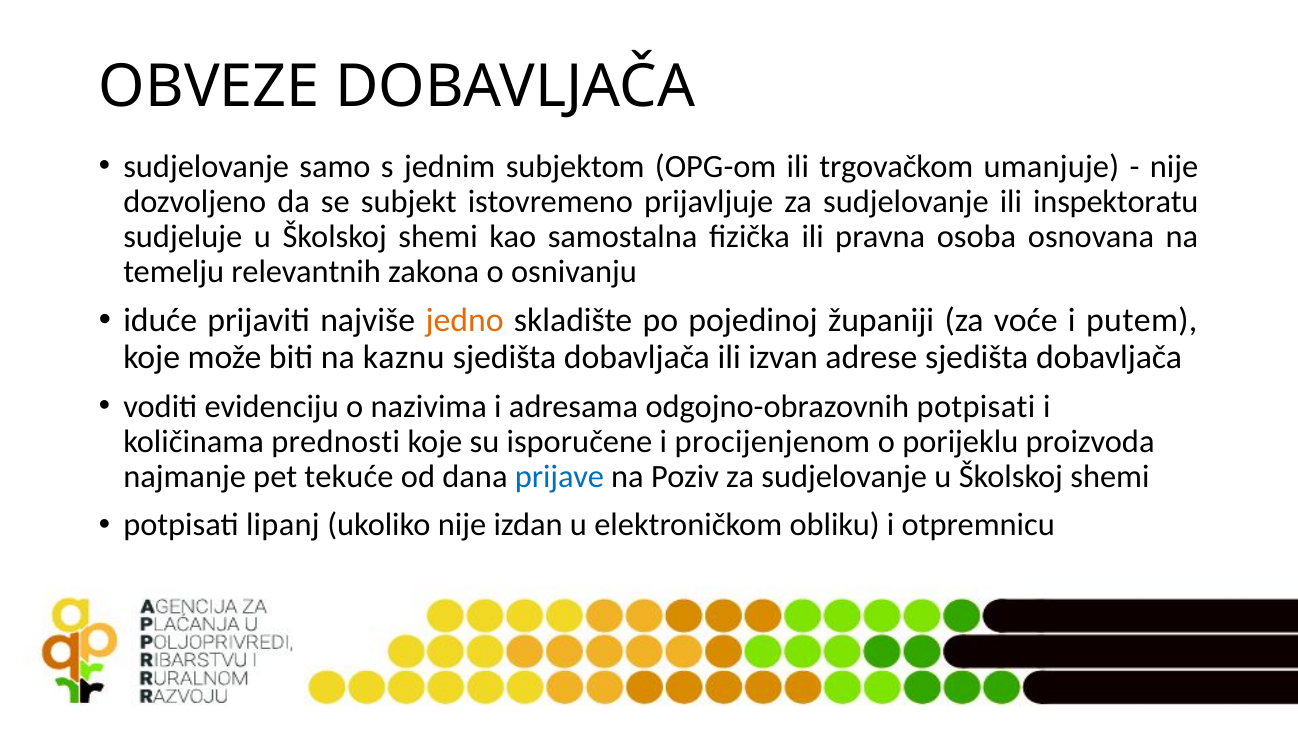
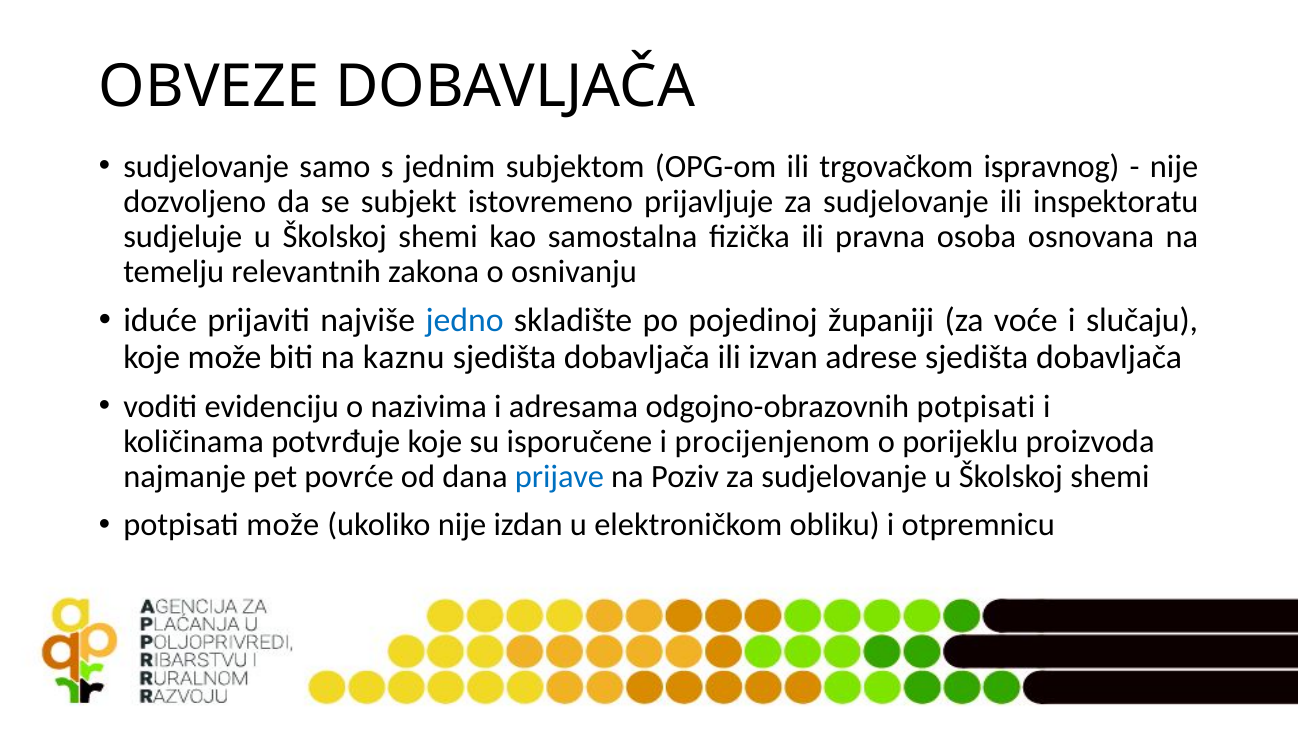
umanjuje: umanjuje -> ispravnog
jedno colour: orange -> blue
putem: putem -> slučaju
prednosti: prednosti -> potvrđuje
tekuće: tekuće -> povrće
potpisati lipanj: lipanj -> može
